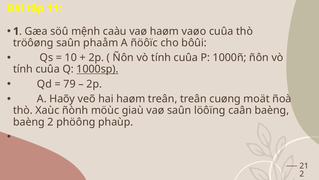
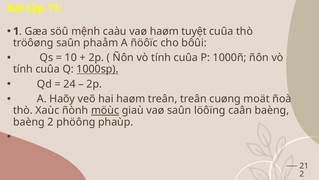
vaøo: vaøo -> tuyệt
79: 79 -> 24
möùc underline: none -> present
